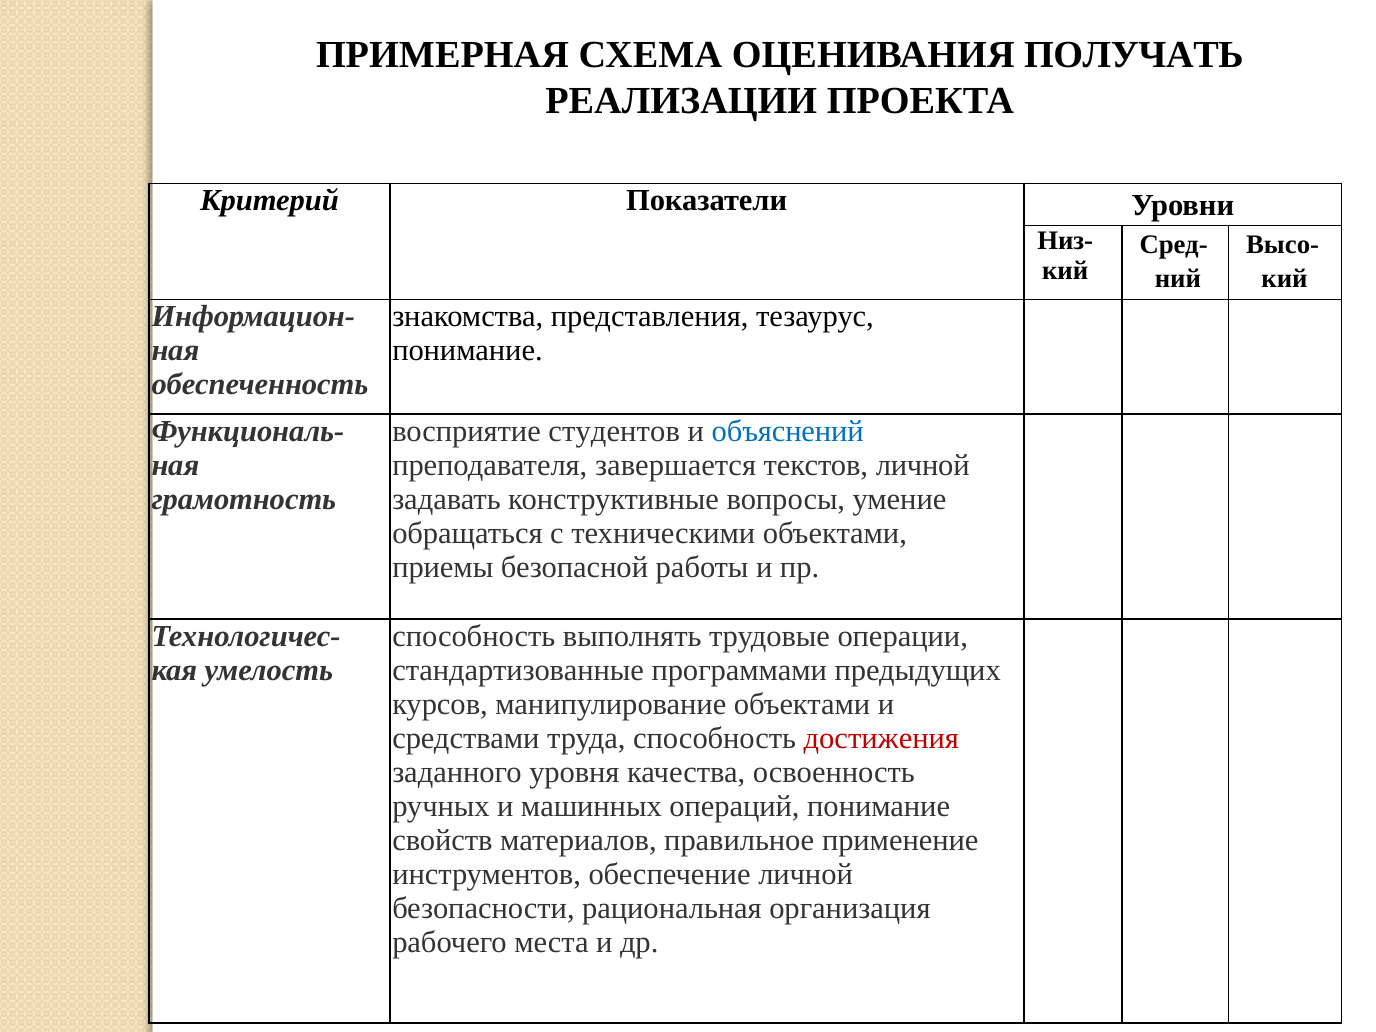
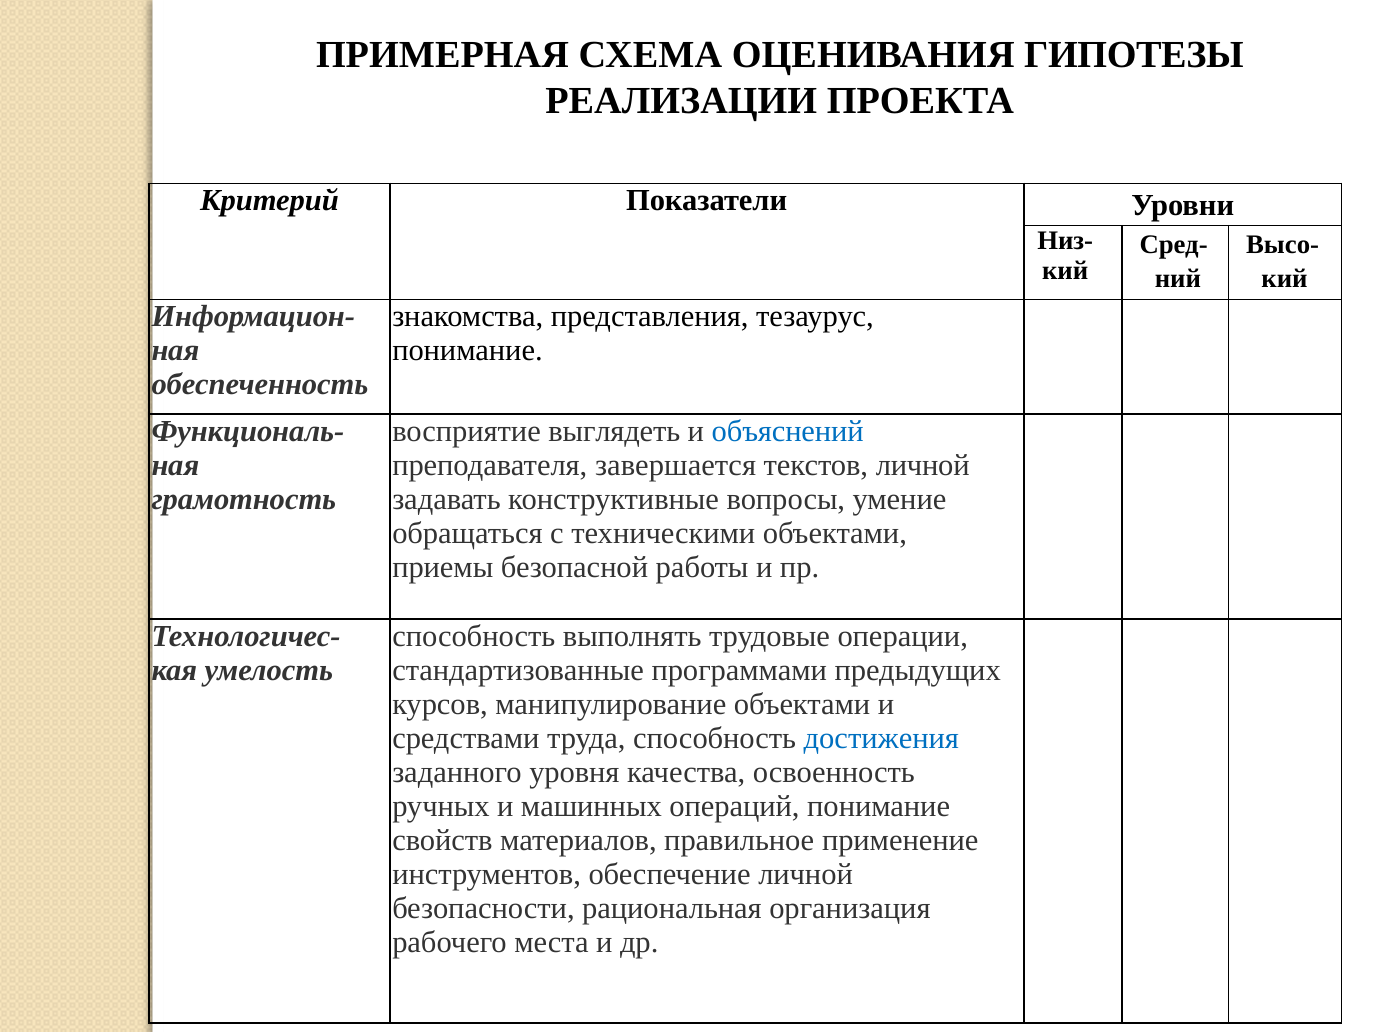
ПОЛУЧАТЬ: ПОЛУЧАТЬ -> ГИПОТЕЗЫ
студентов: студентов -> выглядеть
достижения colour: red -> blue
